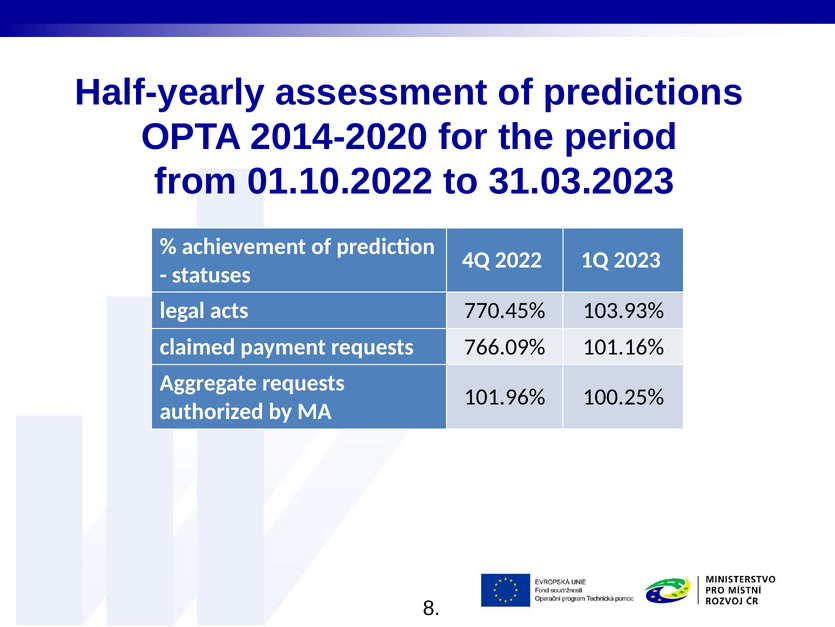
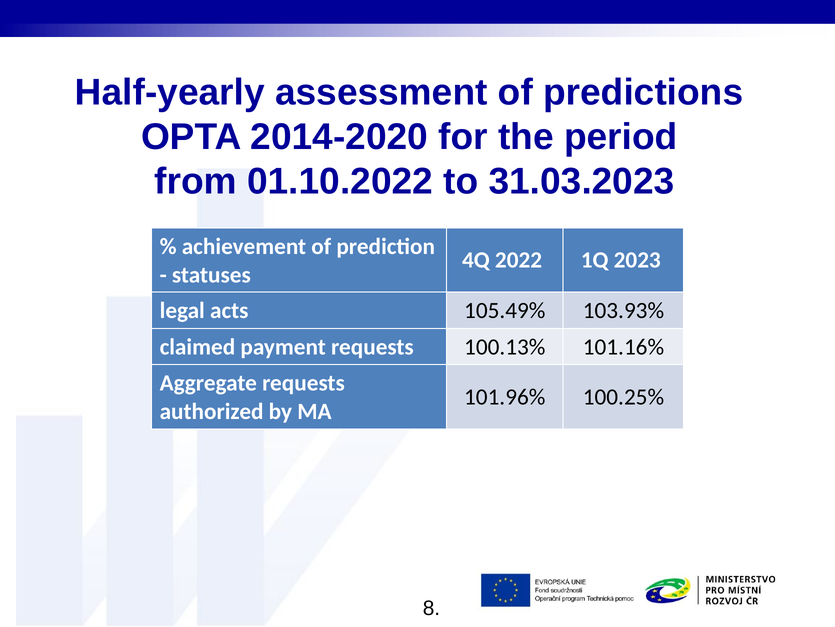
770.45%: 770.45% -> 105.49%
766.09%: 766.09% -> 100.13%
